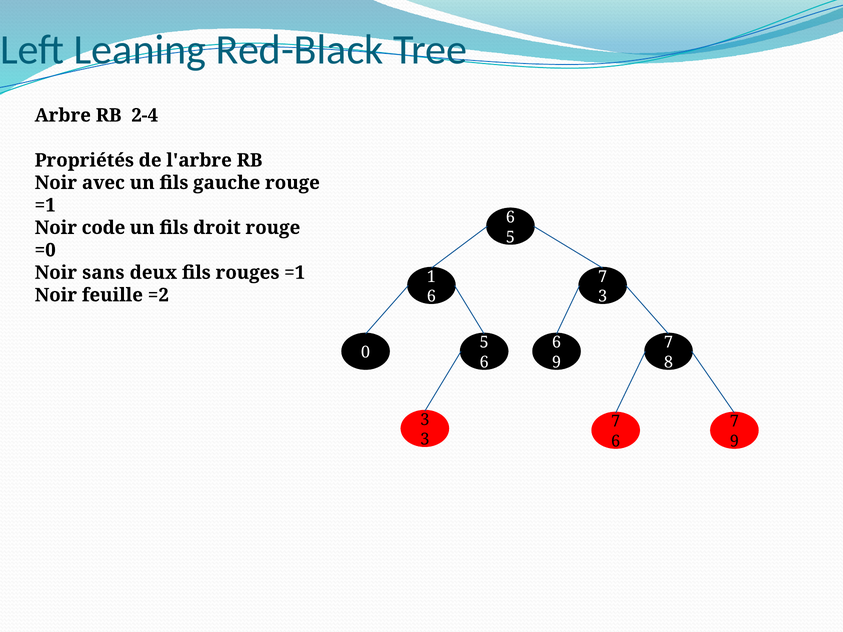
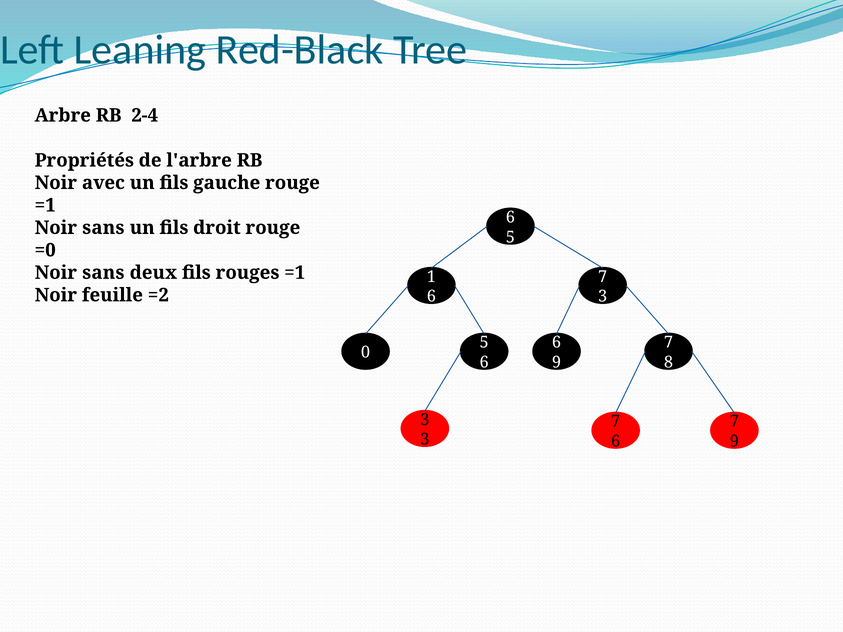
code at (103, 228): code -> sans
